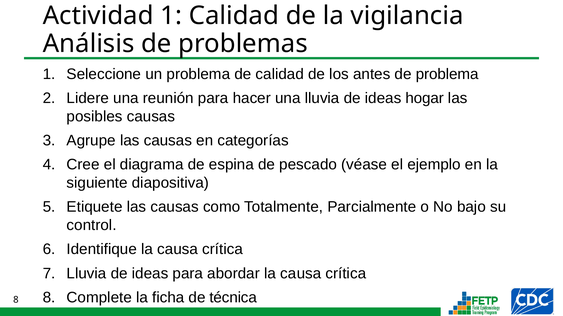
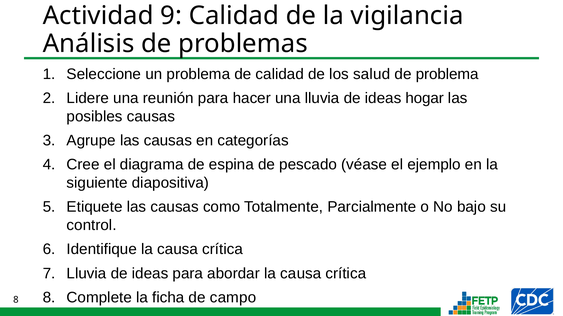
Actividad 1: 1 -> 9
antes: antes -> salud
técnica: técnica -> campo
